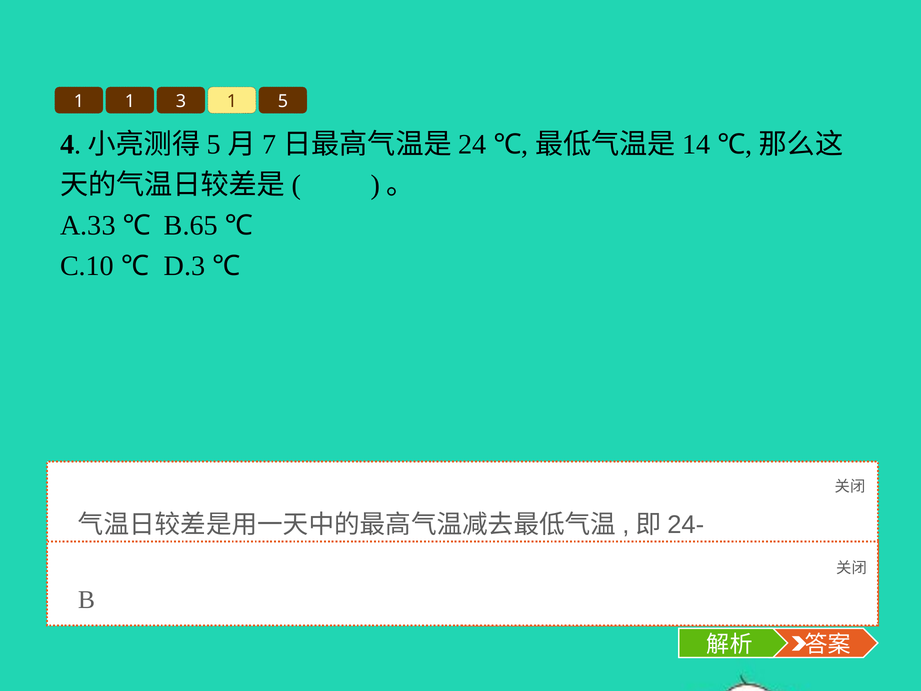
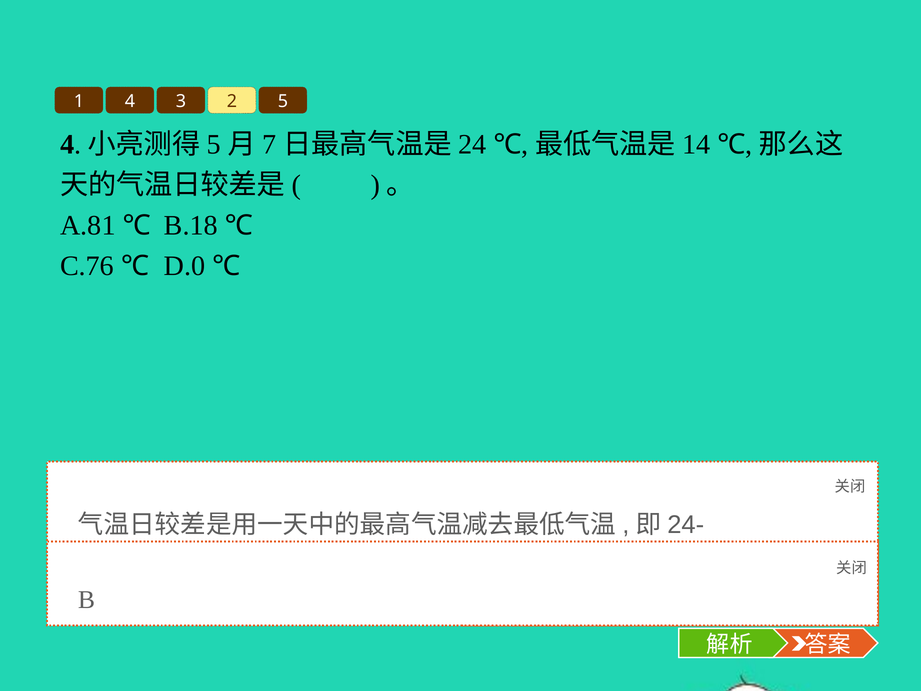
1 1: 1 -> 4
3 1: 1 -> 2
A.33: A.33 -> A.81
B.65: B.65 -> B.18
C.10: C.10 -> C.76
D.3: D.3 -> D.0
